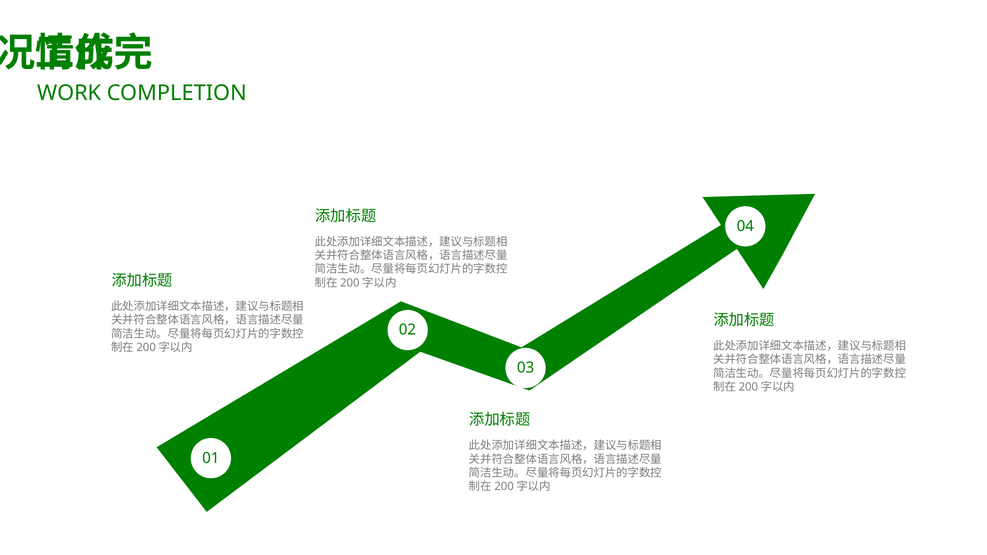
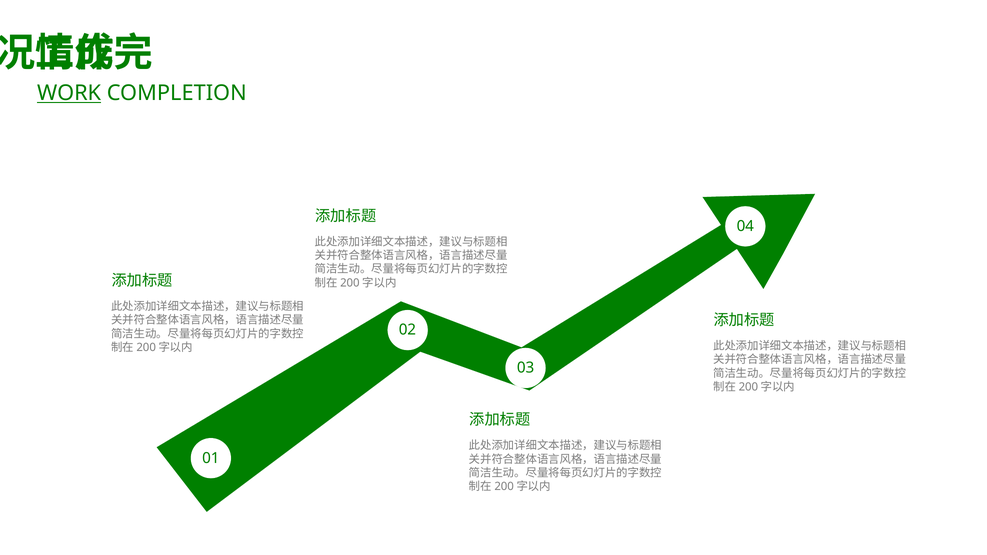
WORK underline: none -> present
